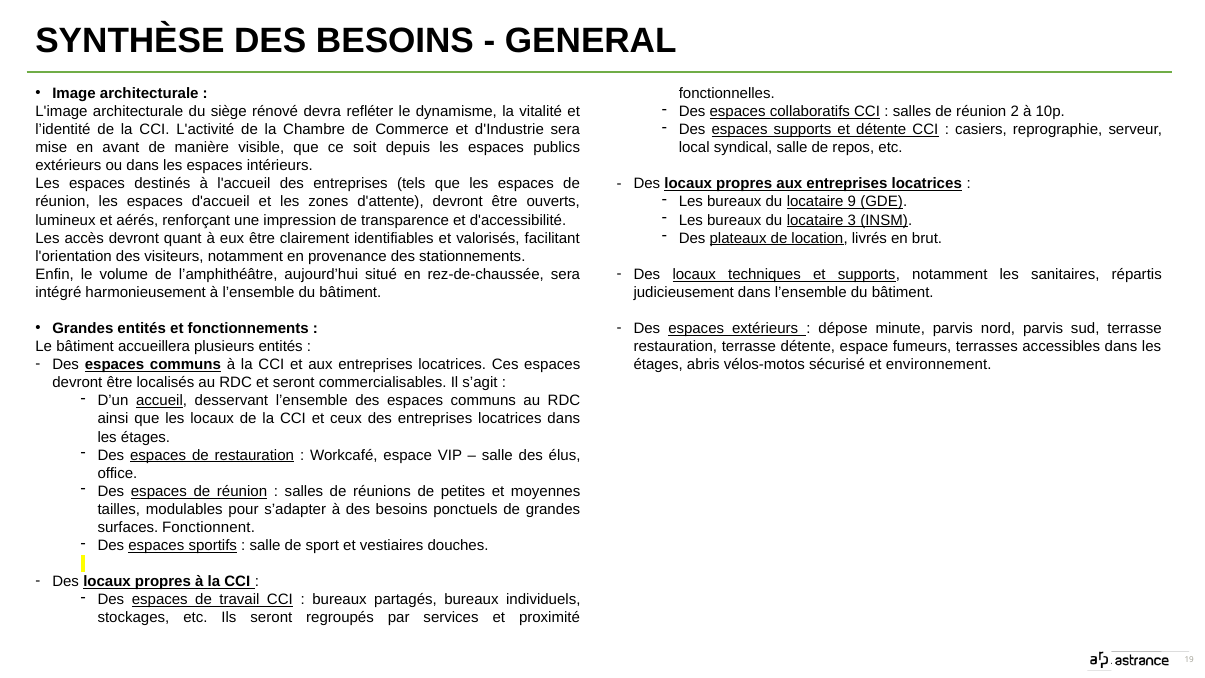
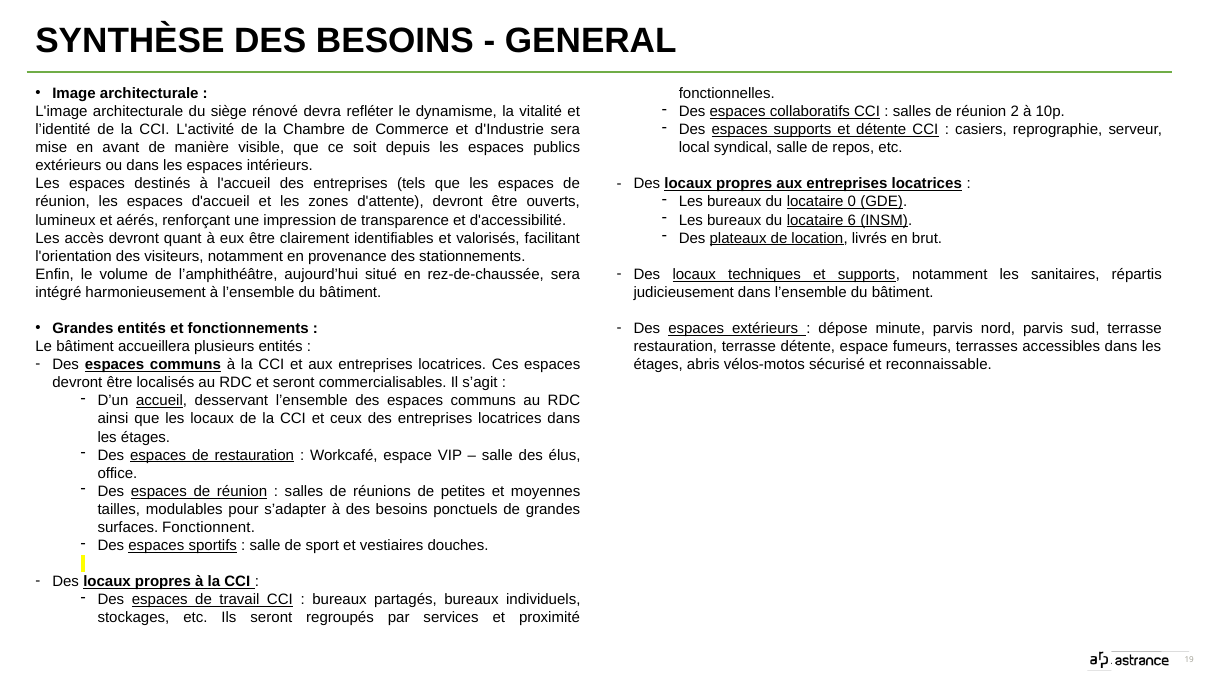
9: 9 -> 0
3: 3 -> 6
environnement: environnement -> reconnaissable
